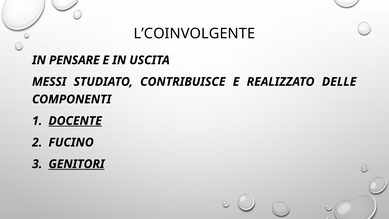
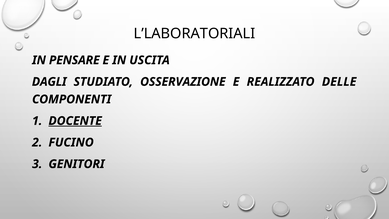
L’COINVOLGENTE: L’COINVOLGENTE -> L’LABORATORIALI
MESSI: MESSI -> DAGLI
CONTRIBUISCE: CONTRIBUISCE -> OSSERVAZIONE
GENITORI underline: present -> none
